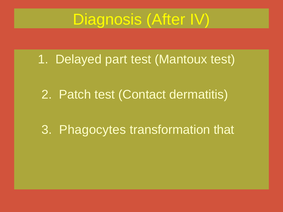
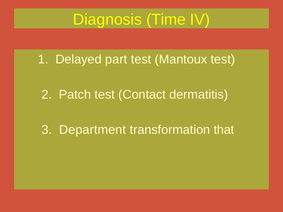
After: After -> Time
Phagocytes: Phagocytes -> Department
